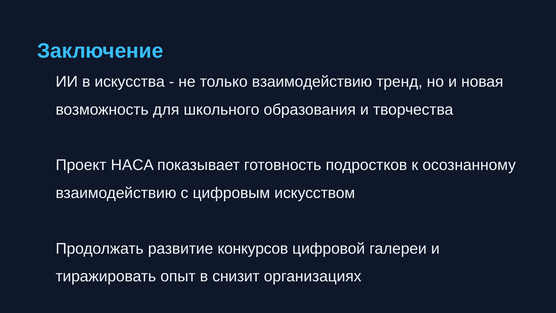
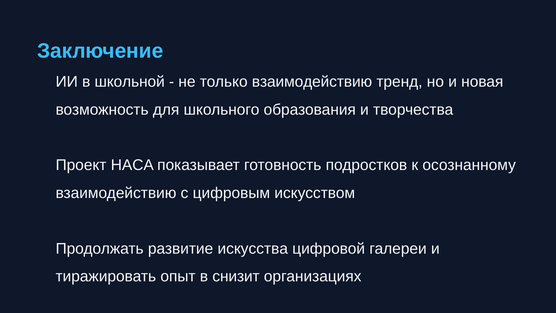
искусства: искусства -> школьной
конкурсов: конкурсов -> искусства
